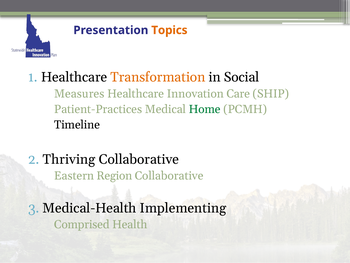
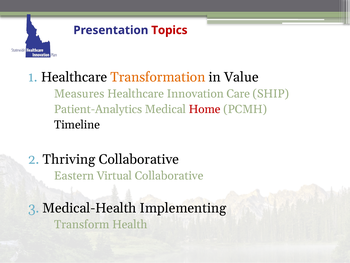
Topics colour: orange -> red
Social: Social -> Value
Patient-Practices: Patient-Practices -> Patient-Analytics
Home colour: green -> red
Region: Region -> Virtual
Comprised: Comprised -> Transform
